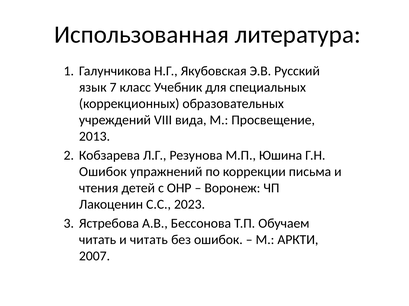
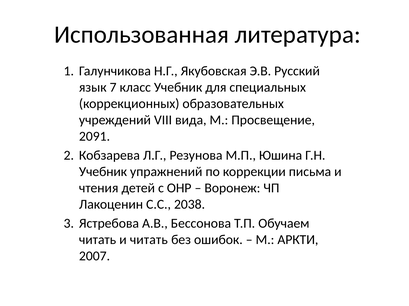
2013: 2013 -> 2091
Ошибок at (103, 172): Ошибок -> Учебник
2023: 2023 -> 2038
